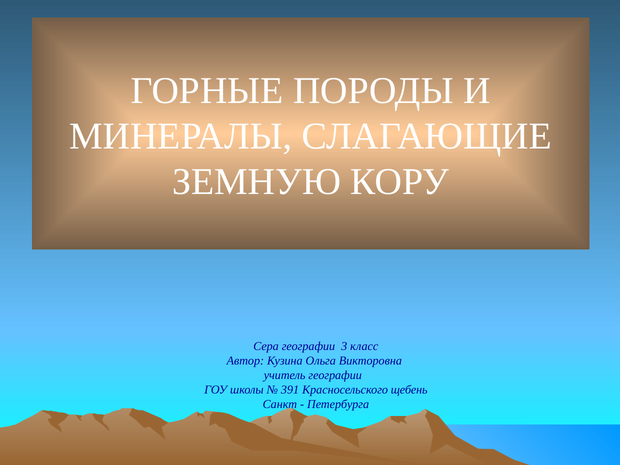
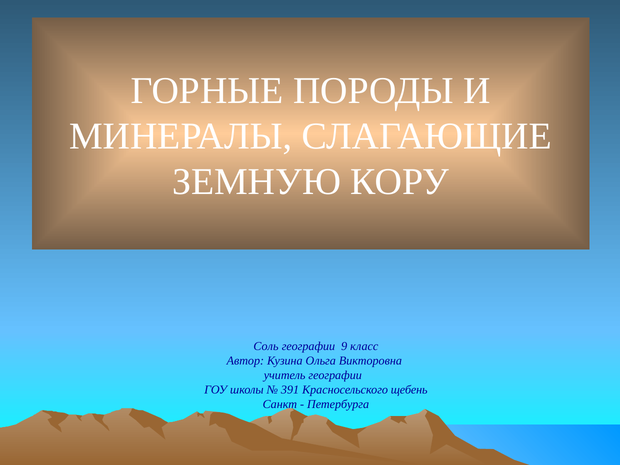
Сера: Сера -> Соль
3: 3 -> 9
